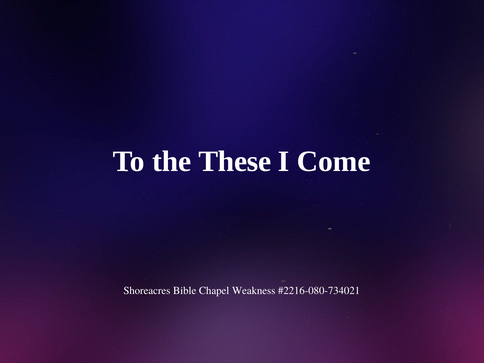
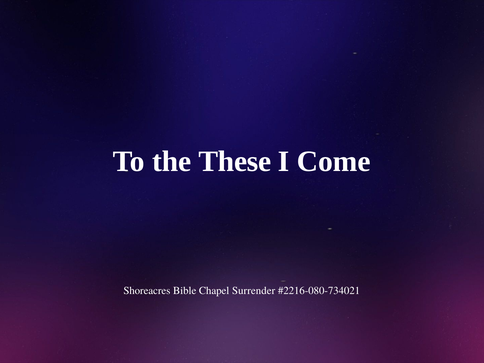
Weakness: Weakness -> Surrender
